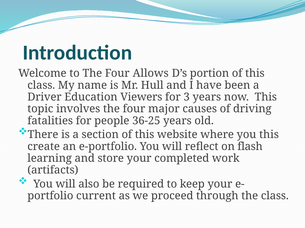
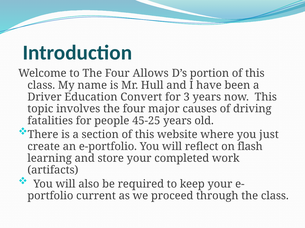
Viewers: Viewers -> Convert
36-25: 36-25 -> 45-25
you this: this -> just
